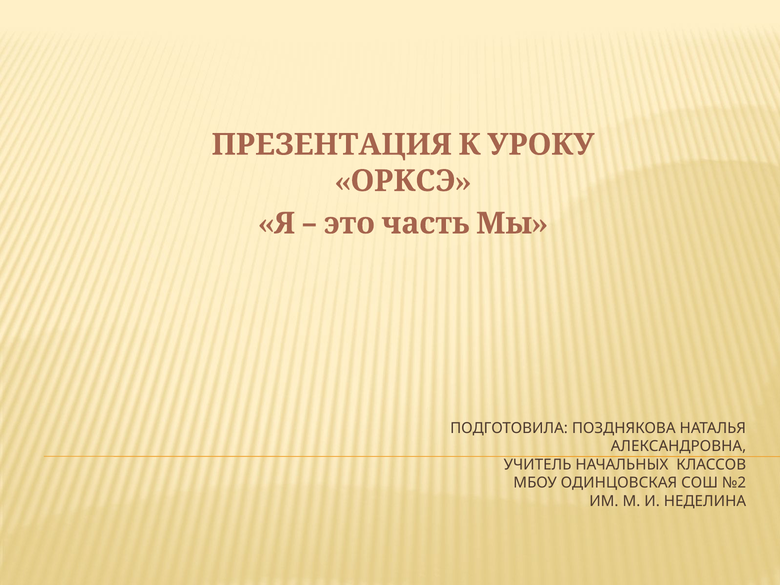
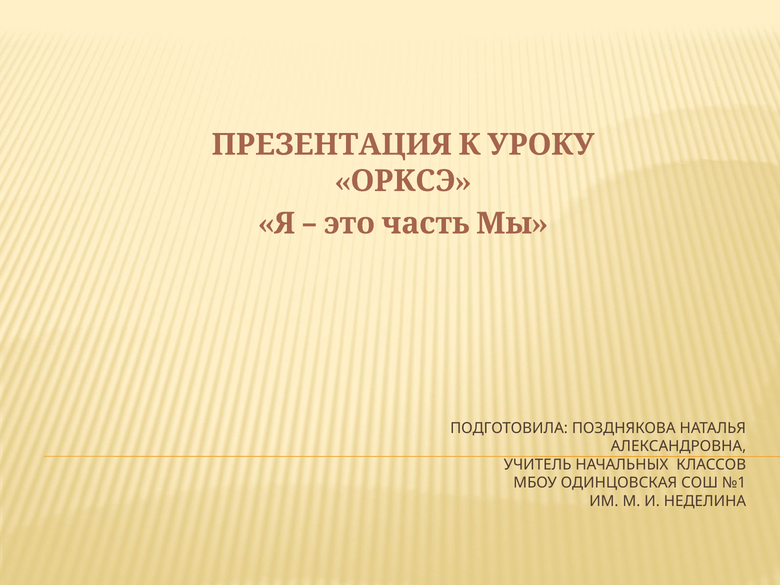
№2: №2 -> №1
